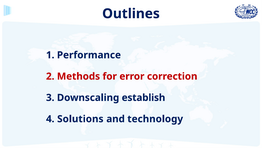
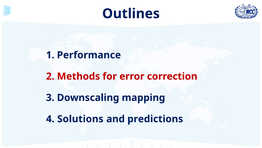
establish: establish -> mapping
technology: technology -> predictions
